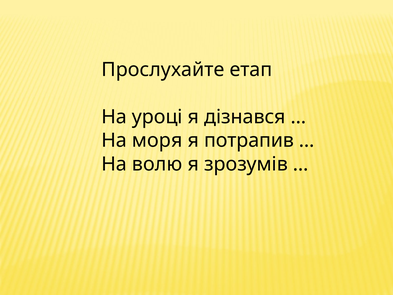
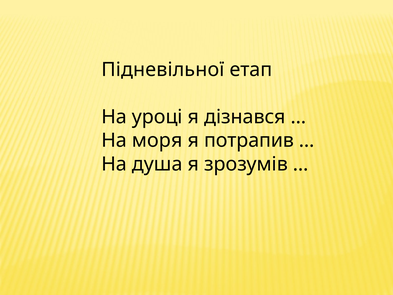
Прослухайте: Прослухайте -> Підневільної
волю: волю -> душа
